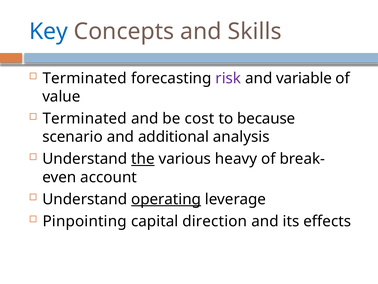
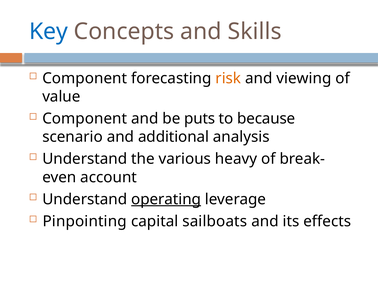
Terminated at (85, 78): Terminated -> Component
risk colour: purple -> orange
variable: variable -> viewing
Terminated at (85, 118): Terminated -> Component
cost: cost -> puts
the underline: present -> none
direction: direction -> sailboats
